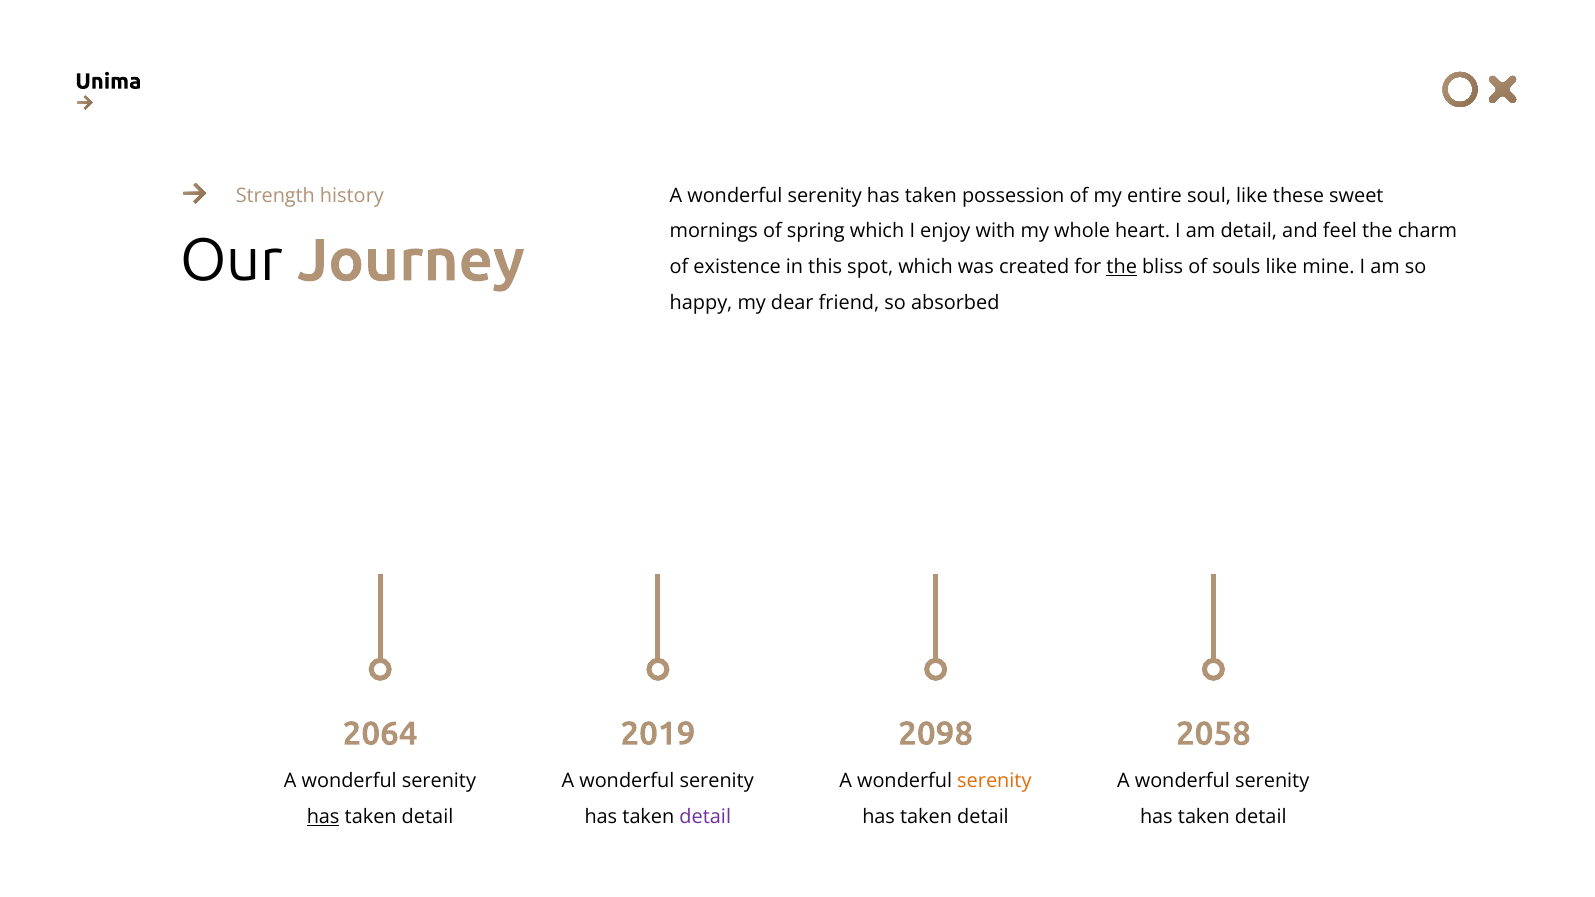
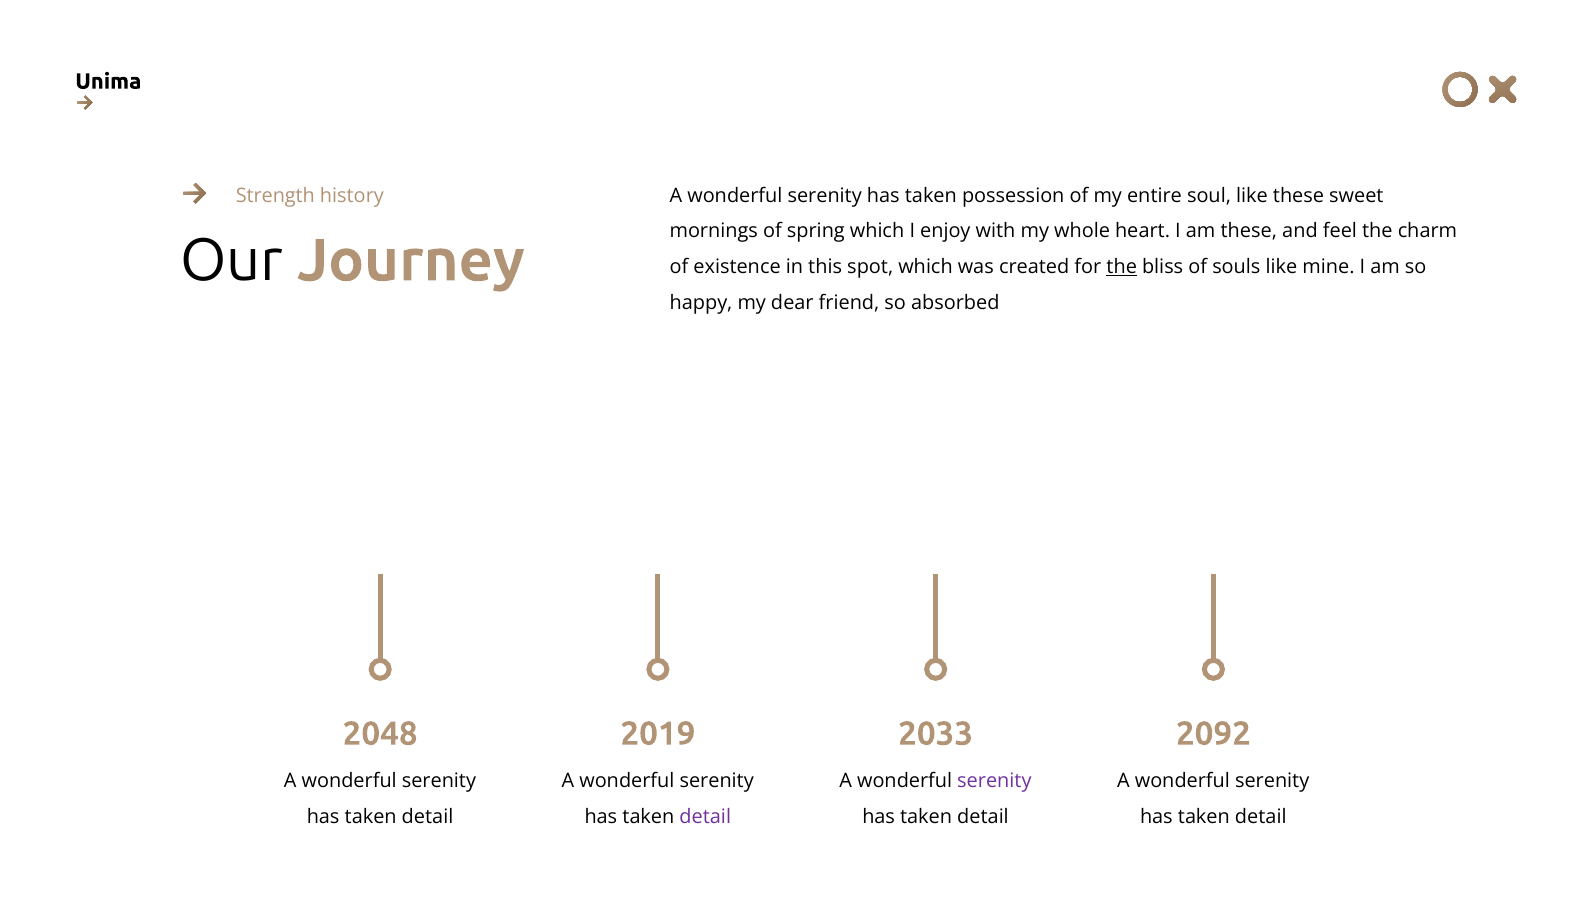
am detail: detail -> these
2064: 2064 -> 2048
2098: 2098 -> 2033
2058: 2058 -> 2092
serenity at (994, 782) colour: orange -> purple
has at (323, 817) underline: present -> none
